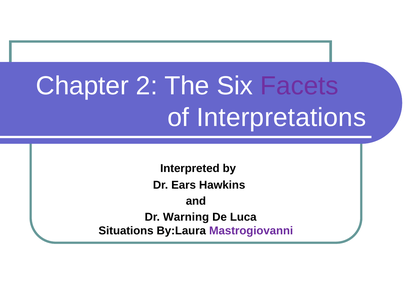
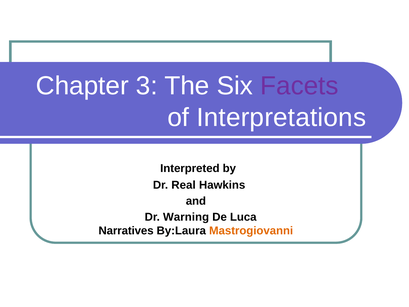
2: 2 -> 3
Ears: Ears -> Real
Situations: Situations -> Narratives
Mastrogiovanni colour: purple -> orange
